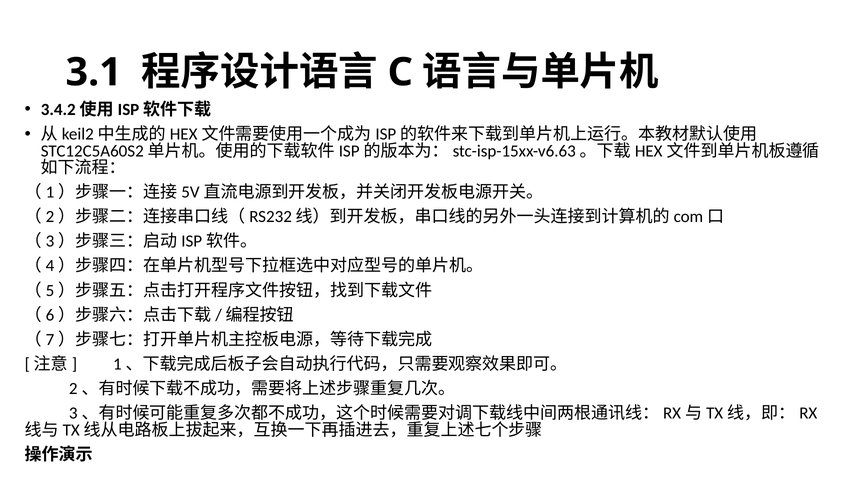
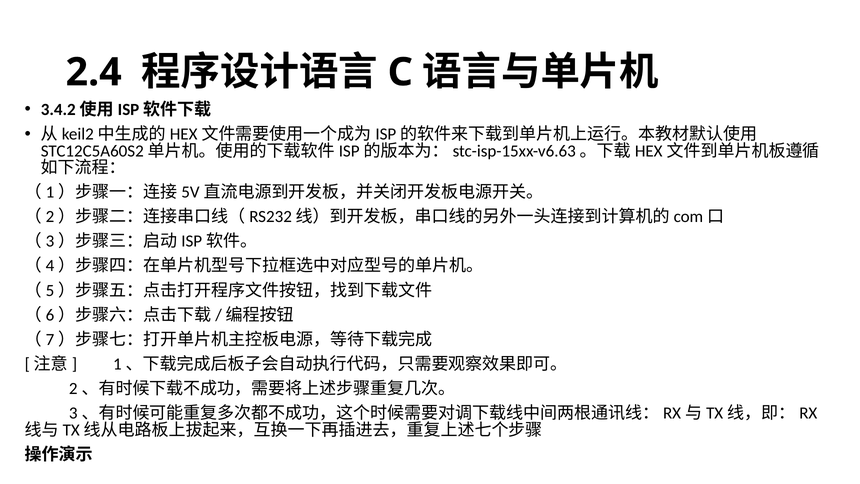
3.1: 3.1 -> 2.4
